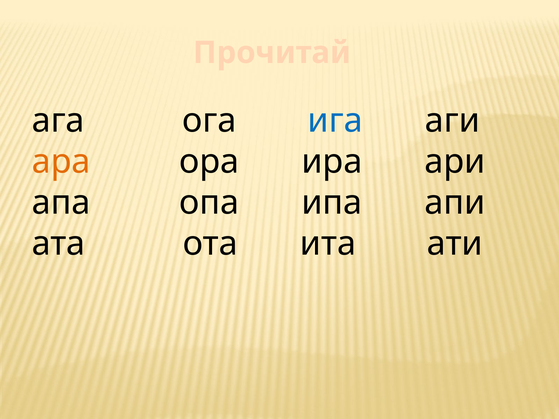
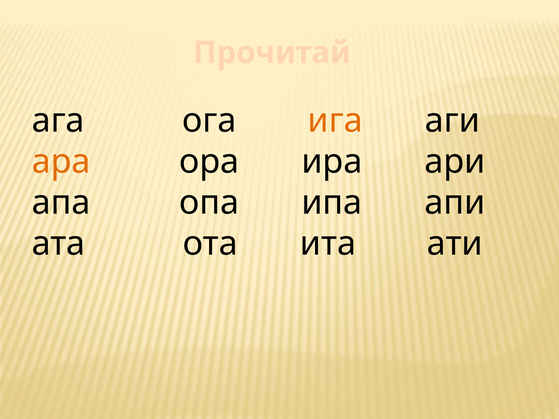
ига colour: blue -> orange
